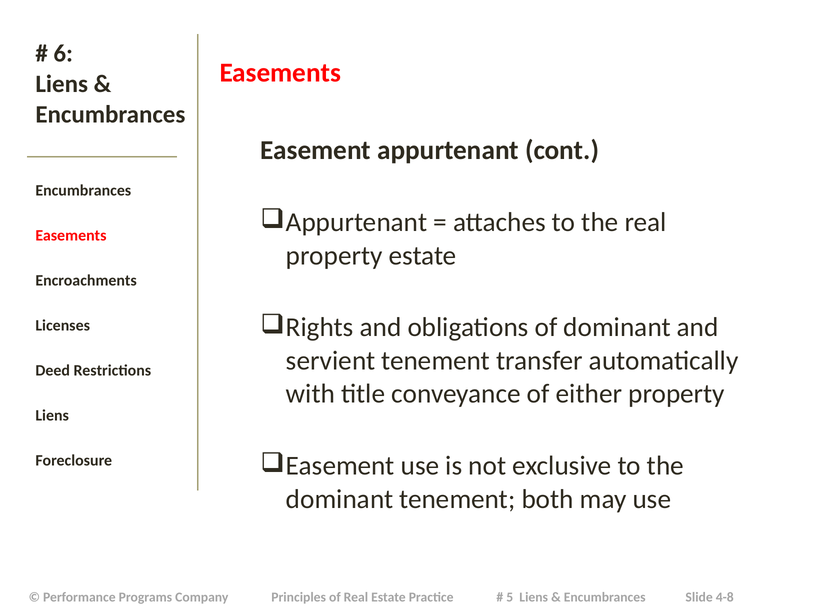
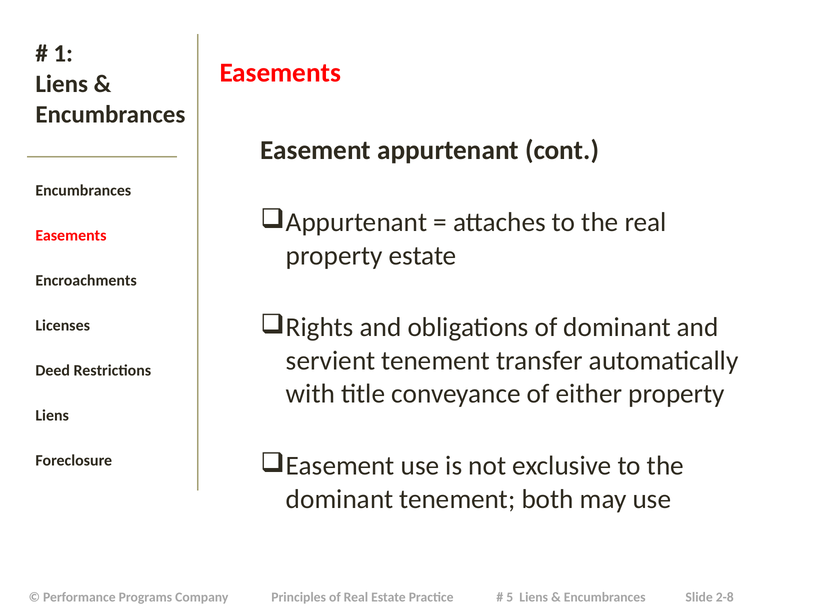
6: 6 -> 1
4-8: 4-8 -> 2-8
